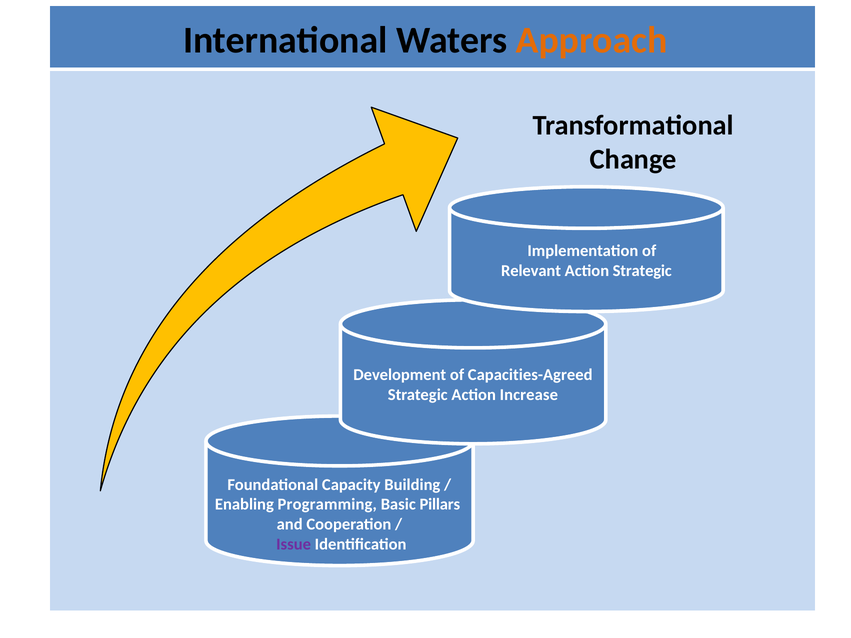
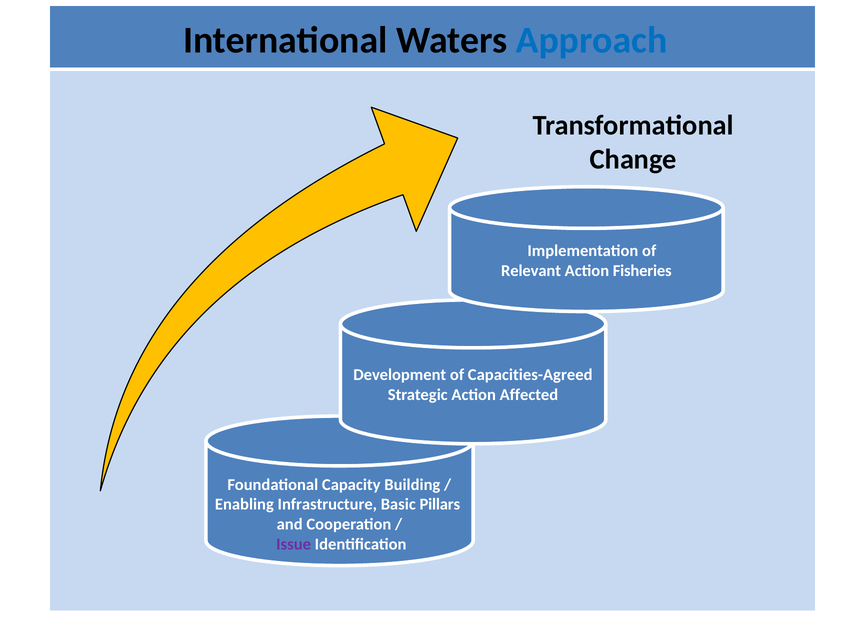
Approach colour: orange -> blue
Action Strategic: Strategic -> Fisheries
Increase: Increase -> Affected
Programming: Programming -> Infrastructure
